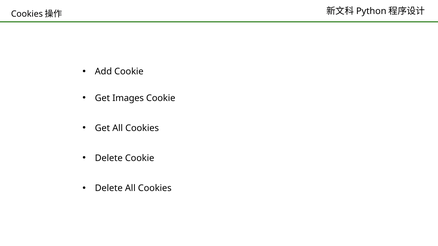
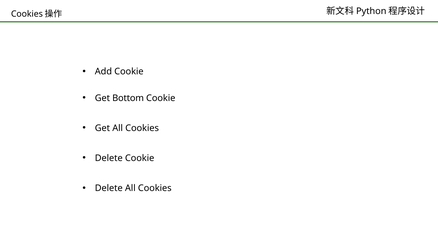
Images: Images -> Bottom
